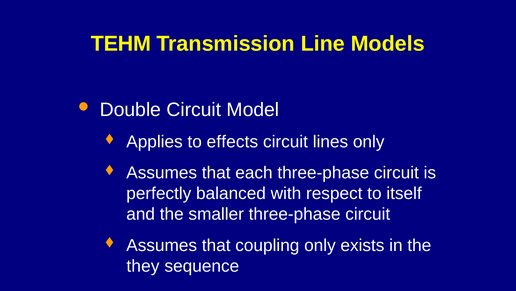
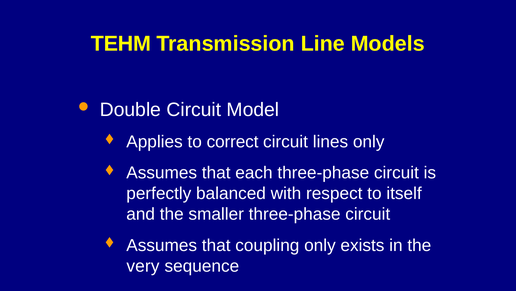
effects: effects -> correct
they: they -> very
